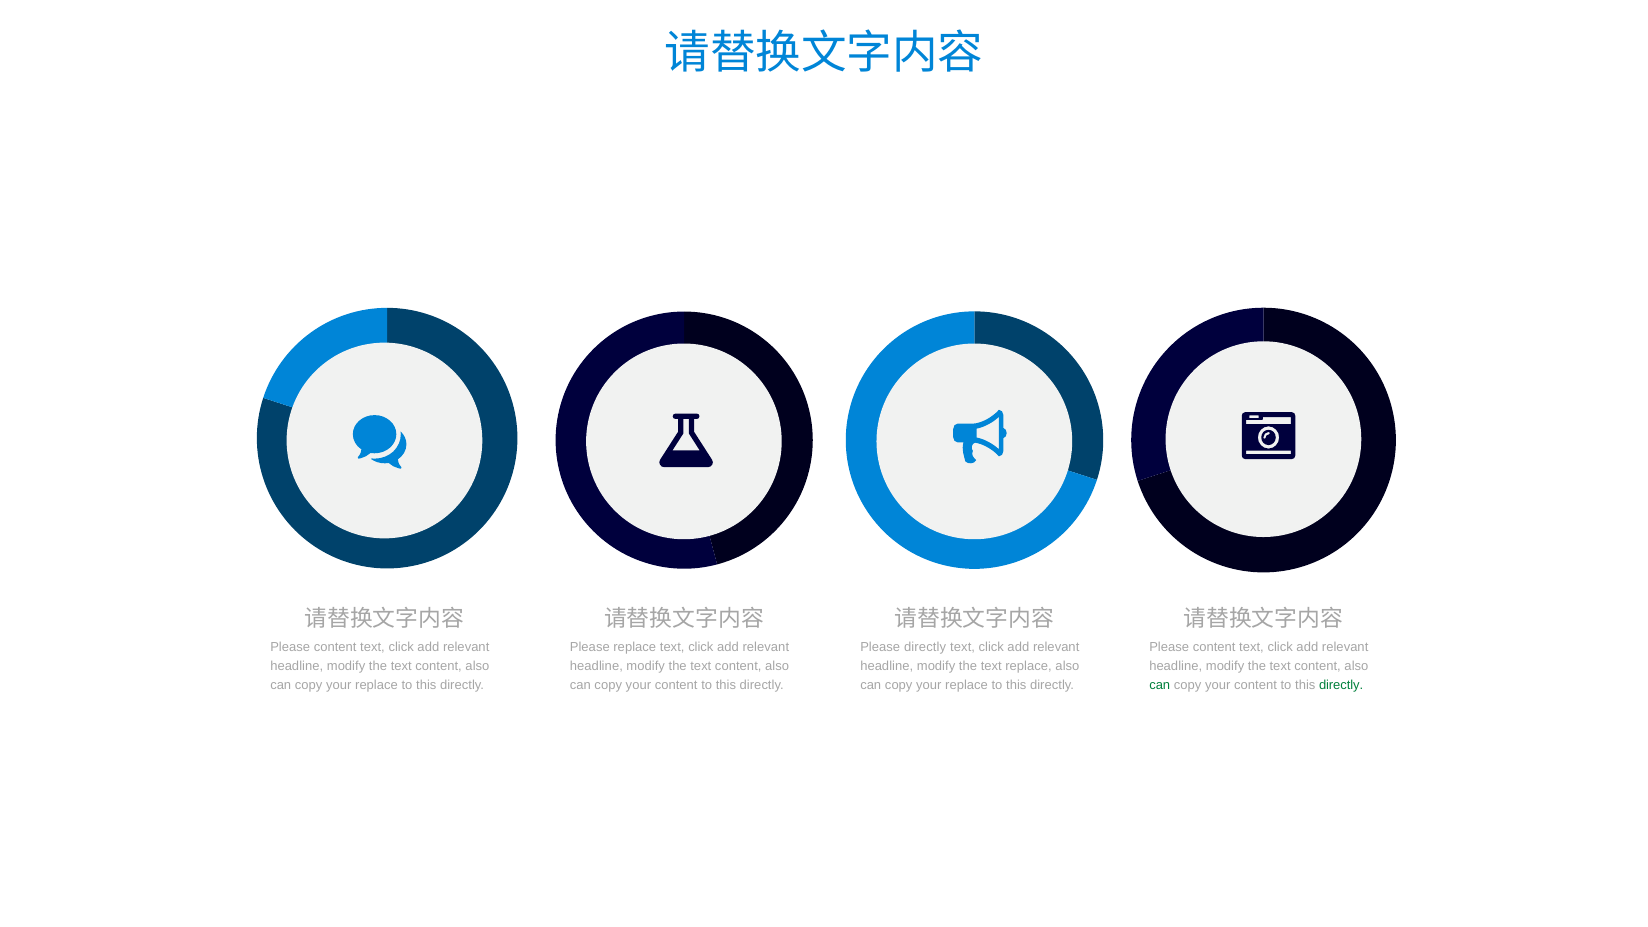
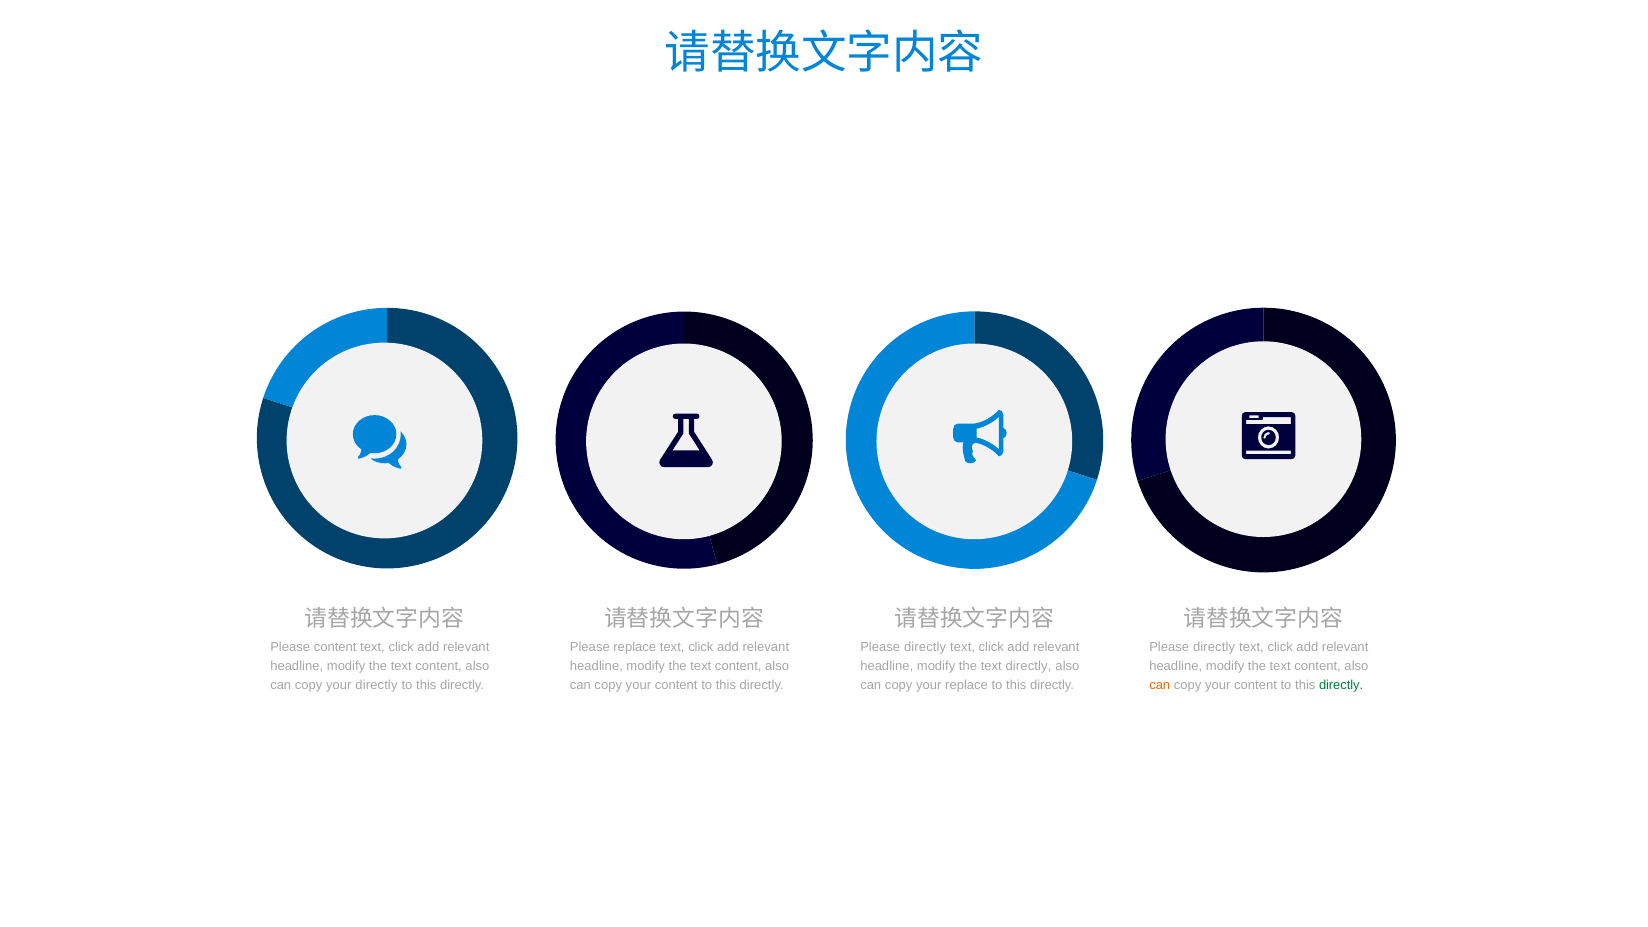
content at (1214, 647): content -> directly
text replace: replace -> directly
replace at (377, 685): replace -> directly
can at (1160, 685) colour: green -> orange
